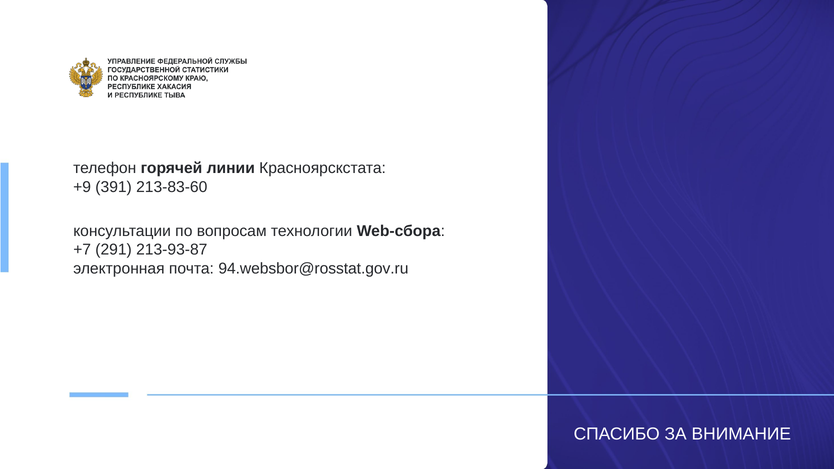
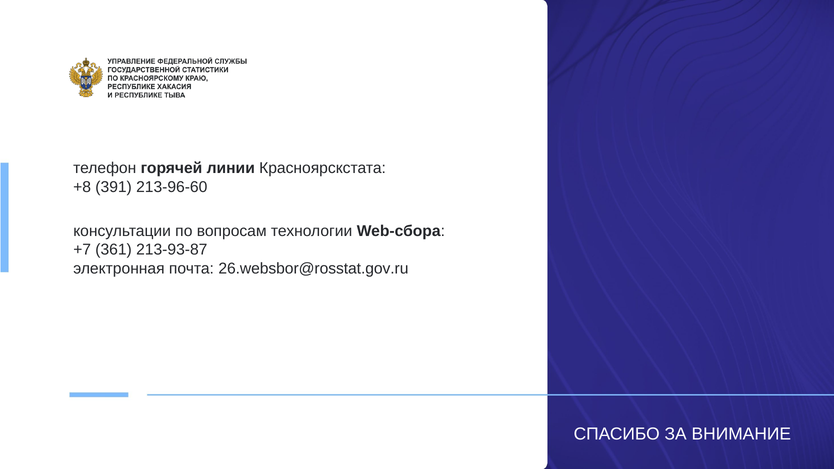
+9: +9 -> +8
213-83-60: 213-83-60 -> 213-96-60
291: 291 -> 361
94.websbor@rosstat.gov.ru: 94.websbor@rosstat.gov.ru -> 26.websbor@rosstat.gov.ru
